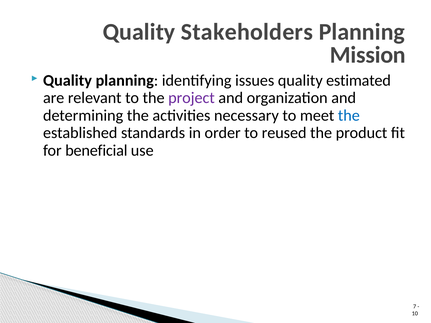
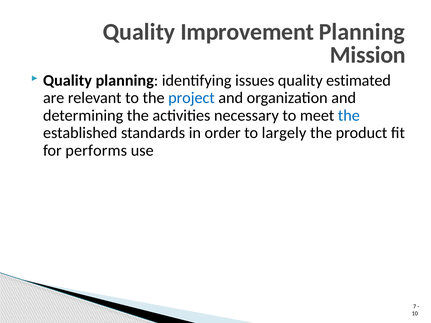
Stakeholders: Stakeholders -> Improvement
project colour: purple -> blue
reused: reused -> largely
beneficial: beneficial -> performs
